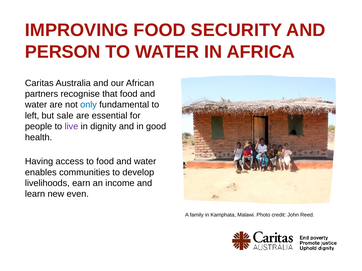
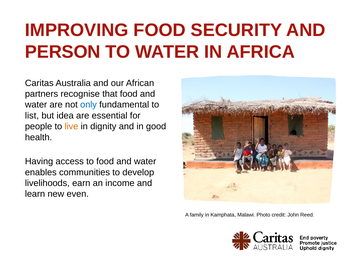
left: left -> list
sale: sale -> idea
live colour: purple -> orange
